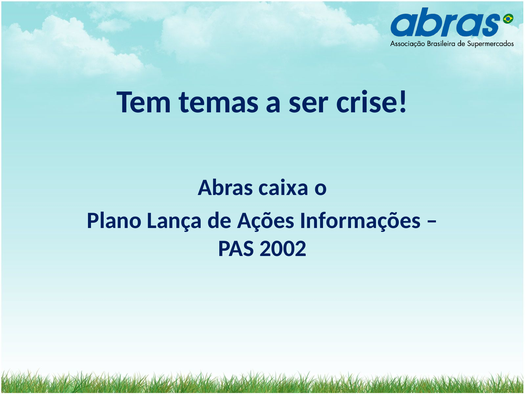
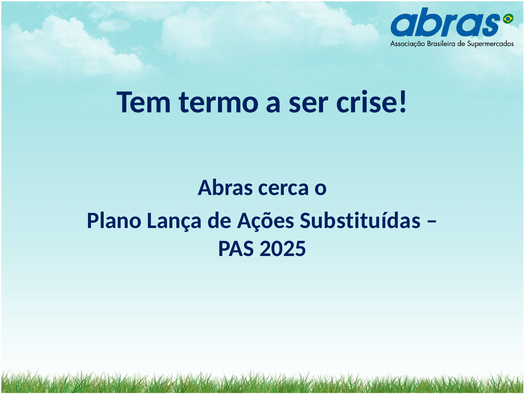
temas: temas -> termo
caixa: caixa -> cerca
Informações: Informações -> Substituídas
2002: 2002 -> 2025
